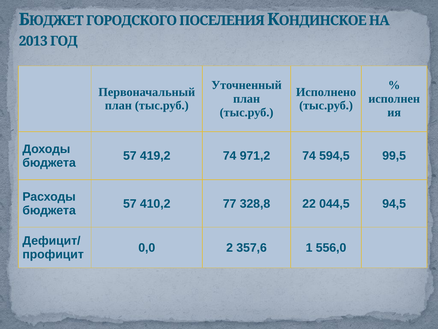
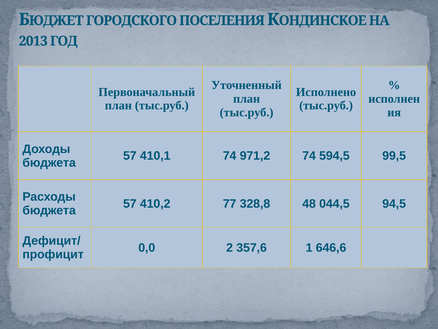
419,2: 419,2 -> 410,1
22: 22 -> 48
556,0: 556,0 -> 646,6
